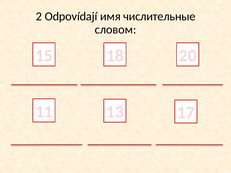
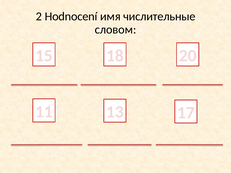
Odpovídají: Odpovídají -> Hodnocení
